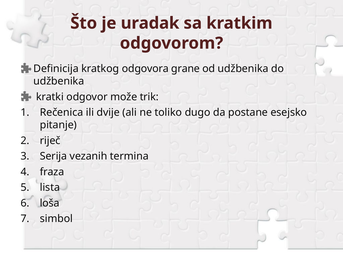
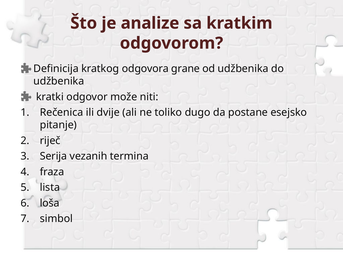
uradak: uradak -> analize
trik: trik -> niti
